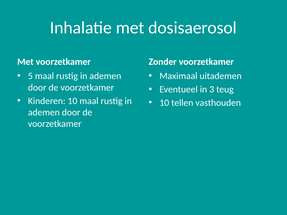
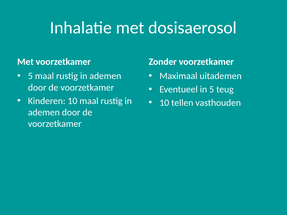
in 3: 3 -> 5
